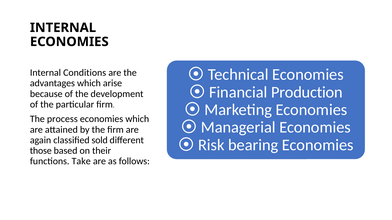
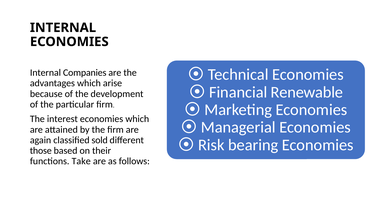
Conditions: Conditions -> Companies
Production: Production -> Renewable
process: process -> interest
